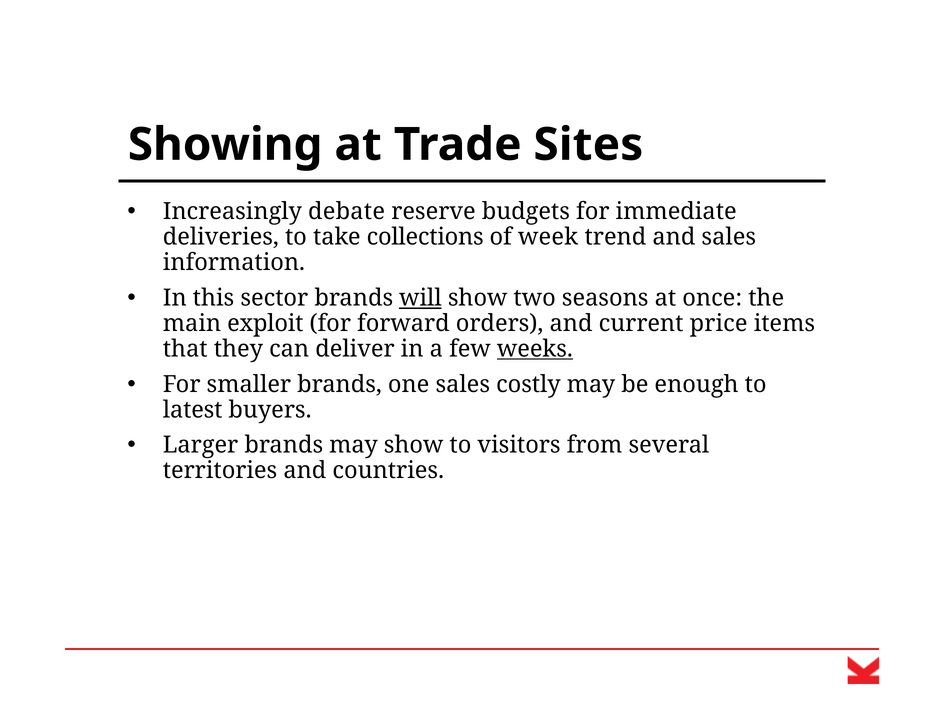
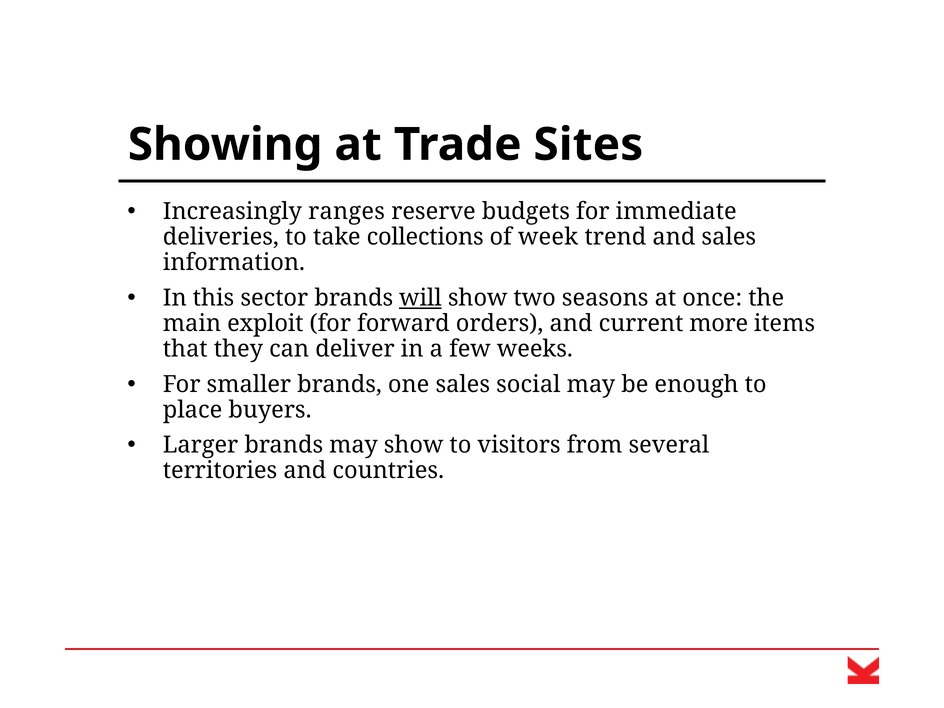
debate: debate -> ranges
price: price -> more
weeks underline: present -> none
costly: costly -> social
latest: latest -> place
